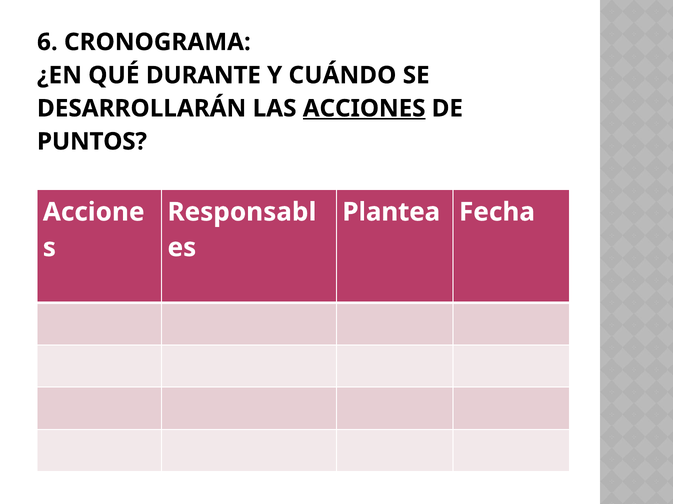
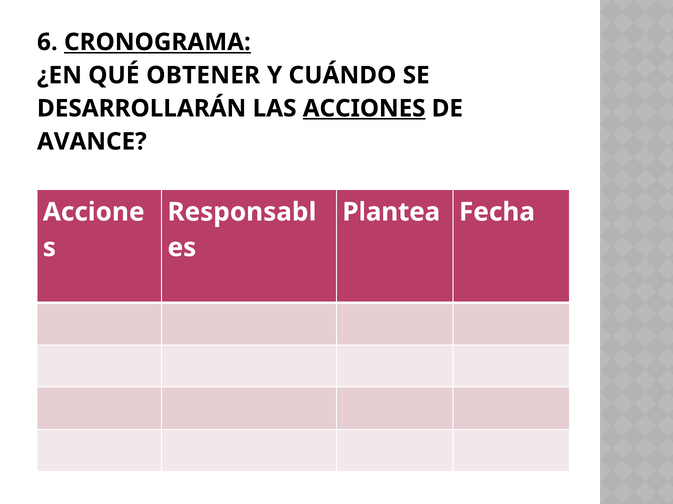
CRONOGRAMA underline: none -> present
DURANTE: DURANTE -> OBTENER
PUNTOS: PUNTOS -> AVANCE
